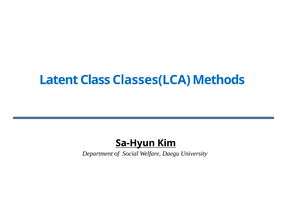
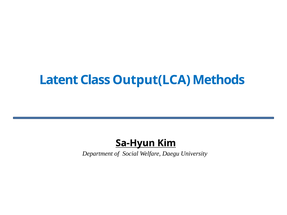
Classes(LCA: Classes(LCA -> Output(LCA
